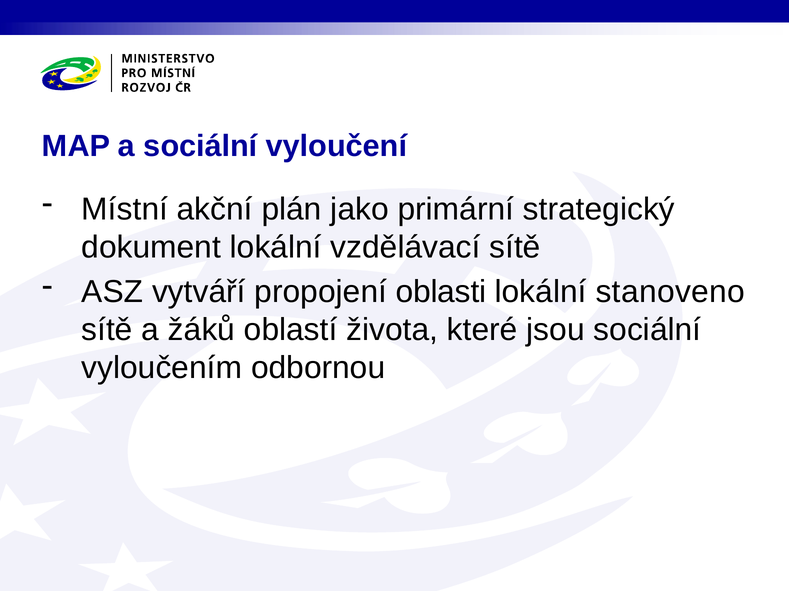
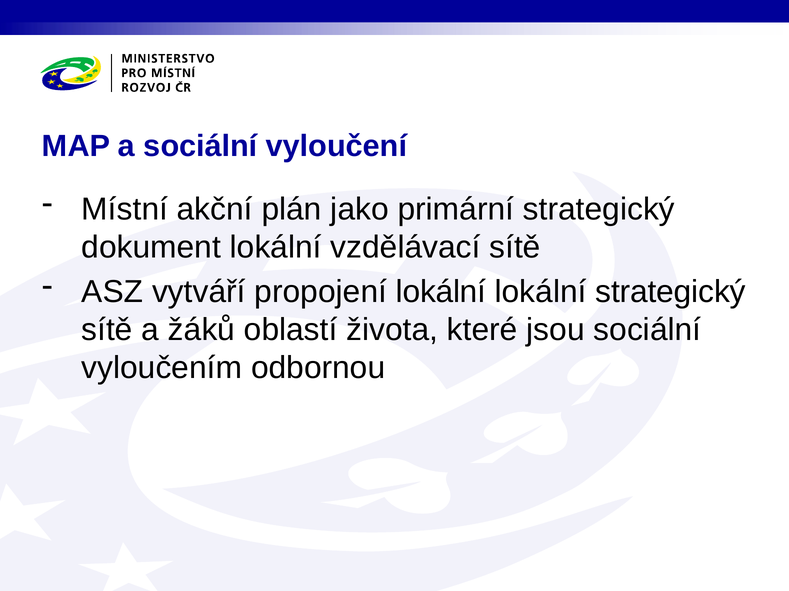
propojení oblasti: oblasti -> lokální
lokální stanoveno: stanoveno -> strategický
